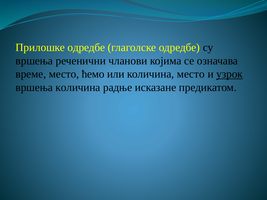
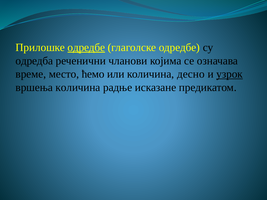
одредбе at (86, 47) underline: none -> present
вршења at (34, 61): вршења -> одредба
количина место: место -> десно
